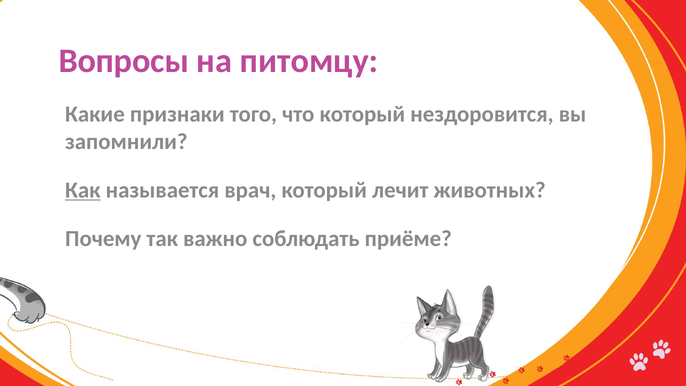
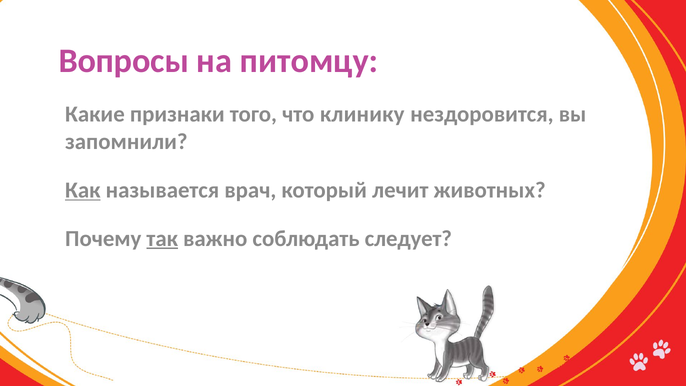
что который: который -> клинику
так underline: none -> present
приёме: приёме -> следует
